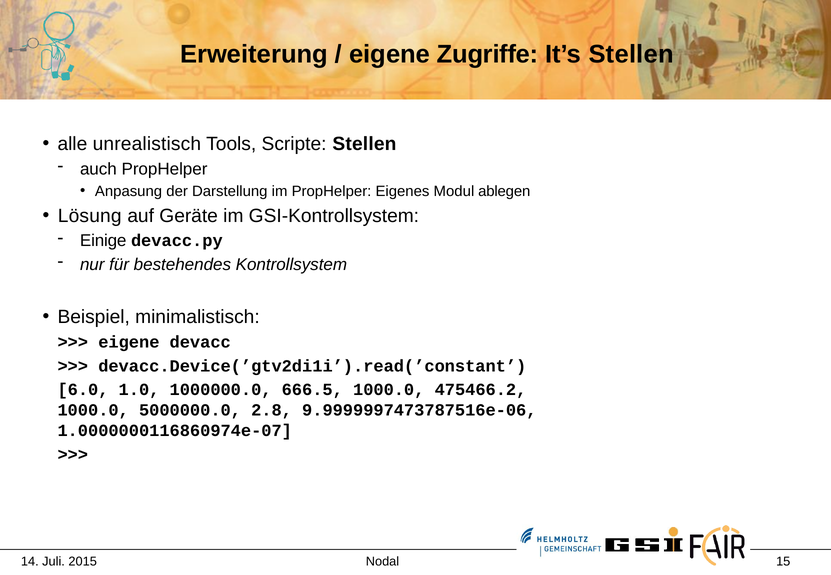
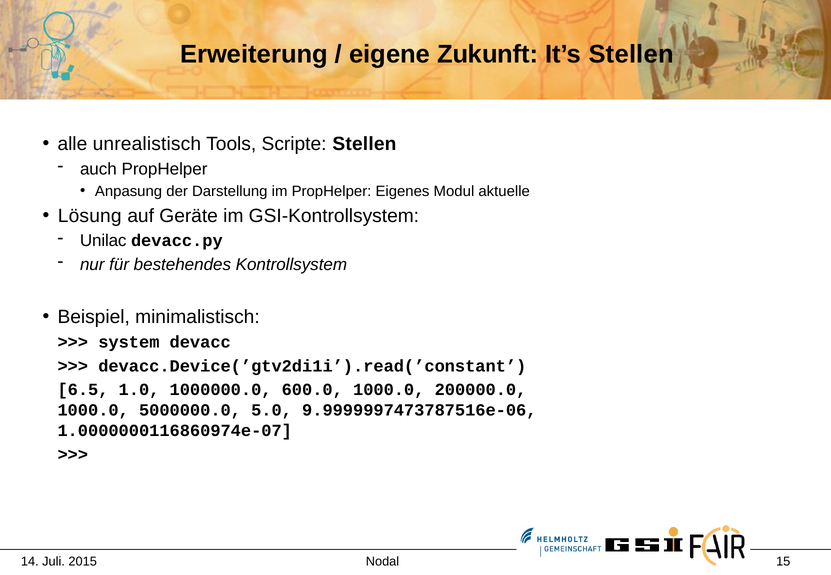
Zugriffe: Zugriffe -> Zukunft
ablegen: ablegen -> aktuelle
Einige: Einige -> Unilac
eigene at (129, 342): eigene -> system
6.0: 6.0 -> 6.5
666.5: 666.5 -> 600.0
475466.2: 475466.2 -> 200000.0
2.8: 2.8 -> 5.0
